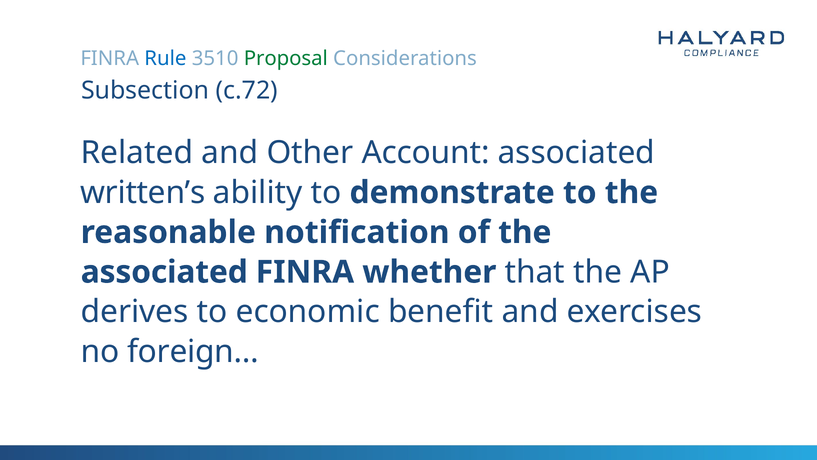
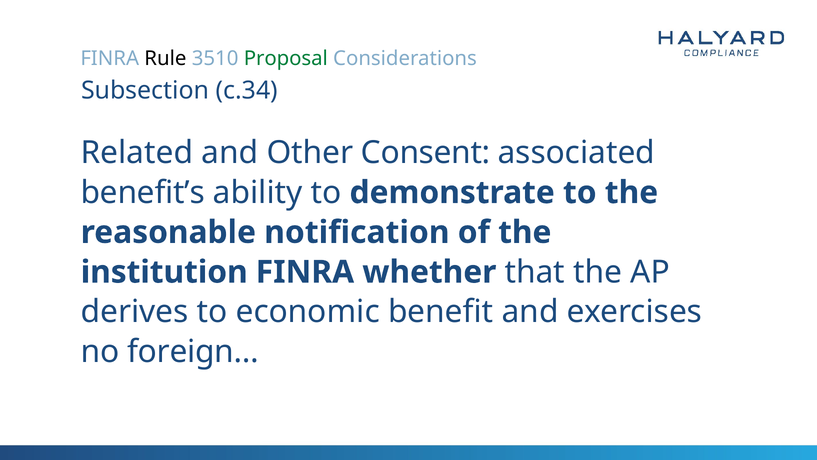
Rule colour: blue -> black
c.72: c.72 -> c.34
Account: Account -> Consent
written’s: written’s -> benefit’s
associated at (164, 272): associated -> institution
